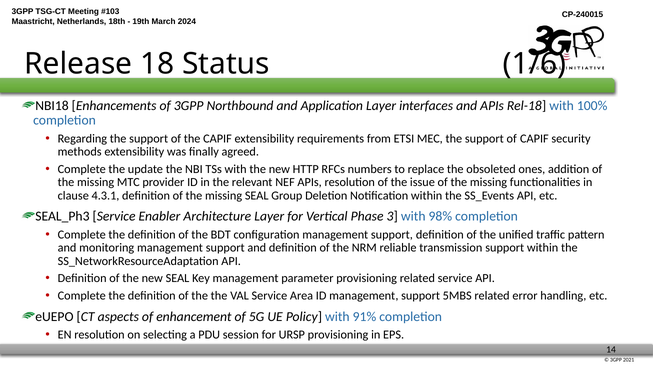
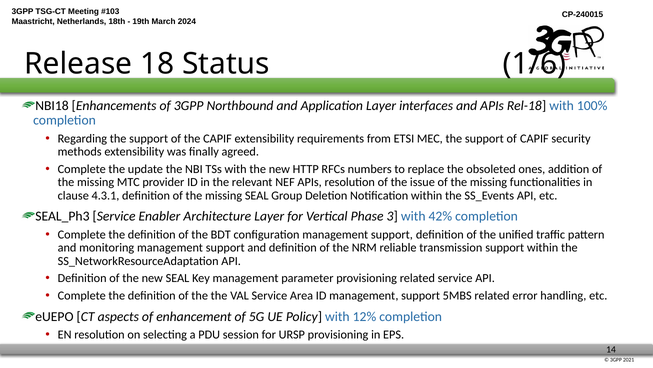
98%: 98% -> 42%
91%: 91% -> 12%
